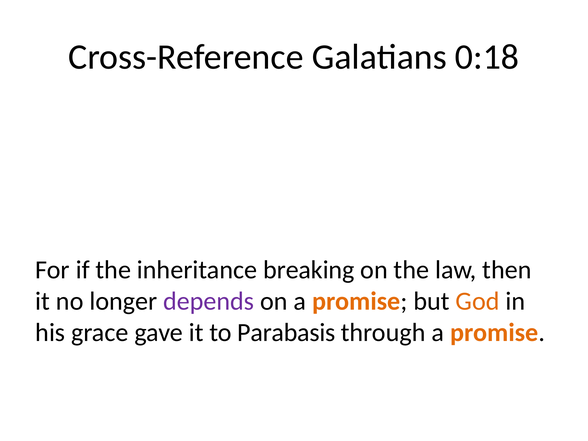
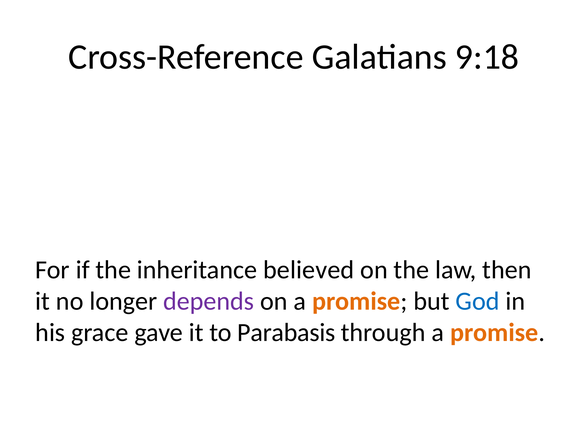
0:18: 0:18 -> 9:18
breaking: breaking -> believed
God colour: orange -> blue
